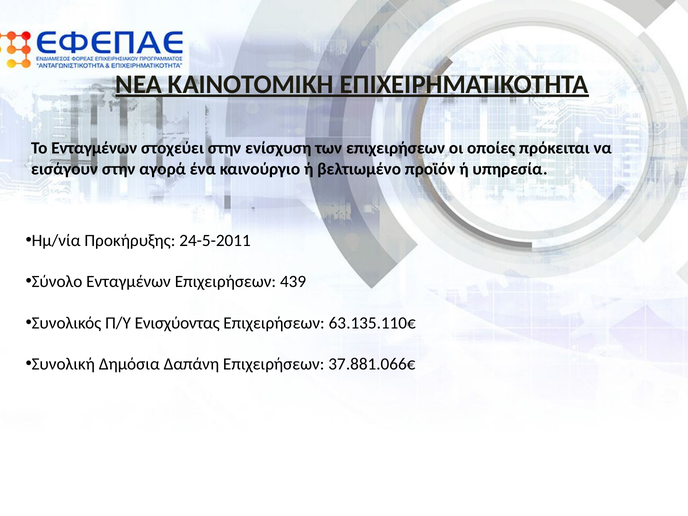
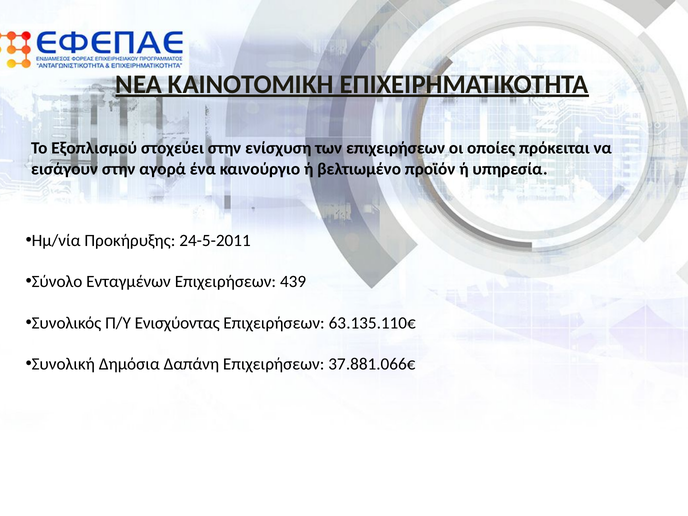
Το Ενταγμένων: Ενταγμένων -> Εξοπλισμού
